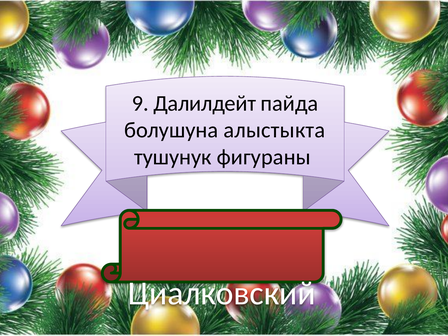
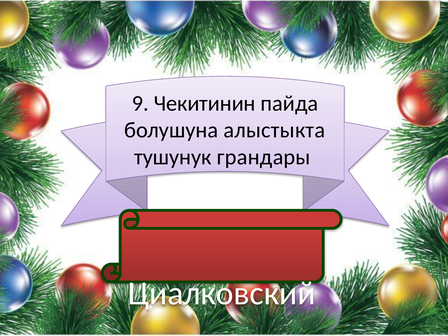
Далилдейт: Далилдейт -> Чекитинин
фигураны: фигураны -> грандары
